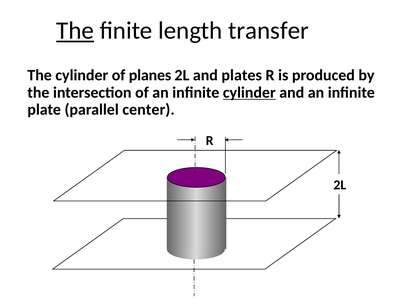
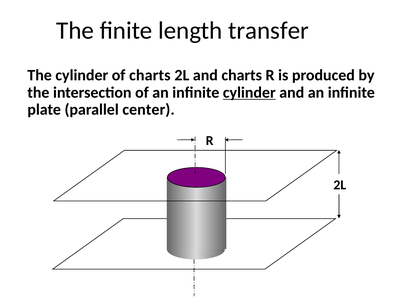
The at (75, 31) underline: present -> none
of planes: planes -> charts
and plates: plates -> charts
